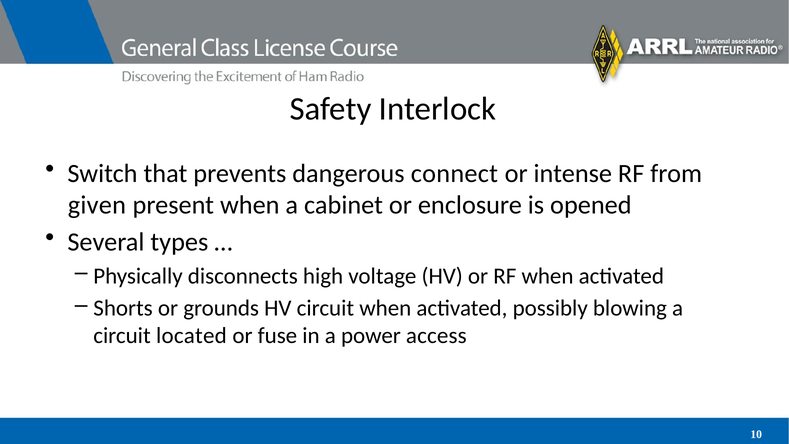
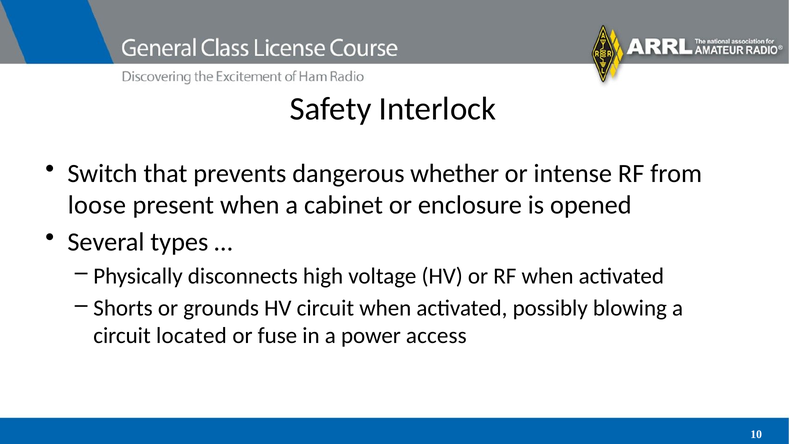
connect: connect -> whether
given: given -> loose
